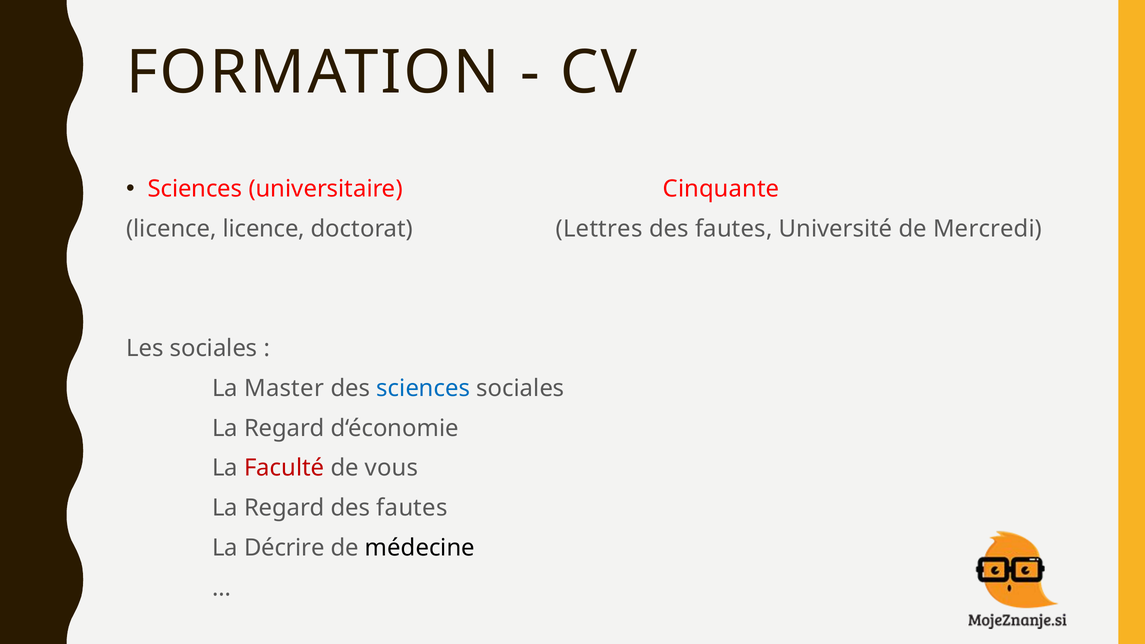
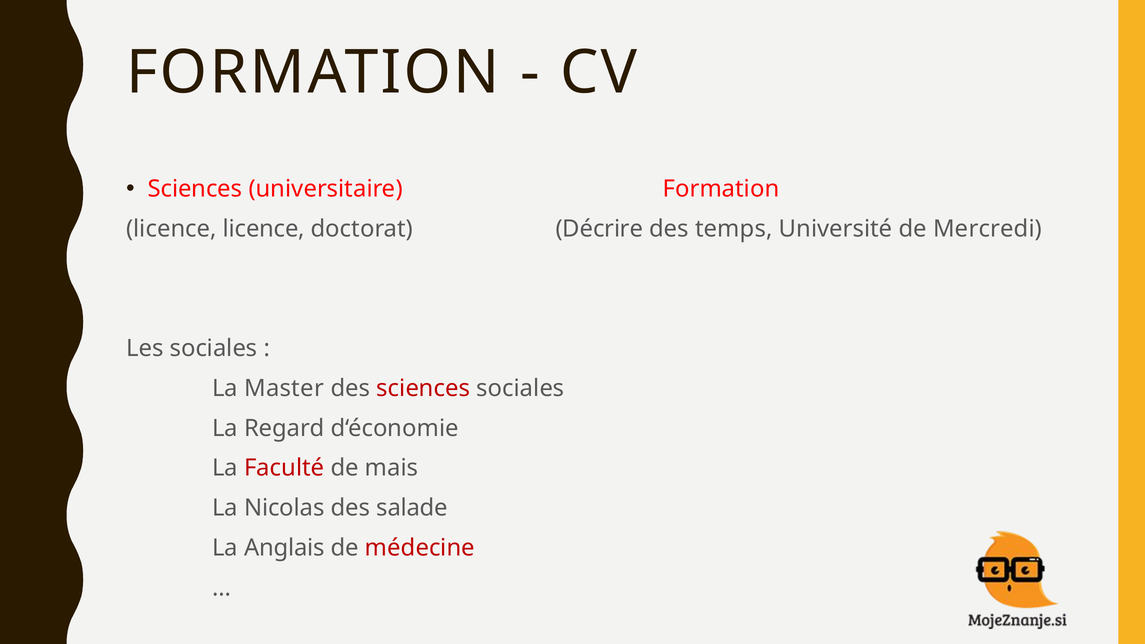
universitaire Cinquante: Cinquante -> Formation
Lettres: Lettres -> Décrire
fautes at (734, 229): fautes -> temps
sciences at (423, 388) colour: blue -> red
vous: vous -> mais
Regard at (284, 508): Regard -> Nicolas
fautes at (412, 508): fautes -> salade
Décrire: Décrire -> Anglais
médecine colour: black -> red
